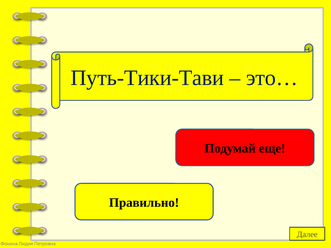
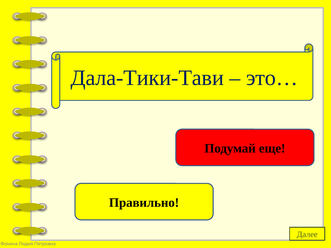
Путь-Тики-Тави: Путь-Тики-Тави -> Дала-Тики-Тави
